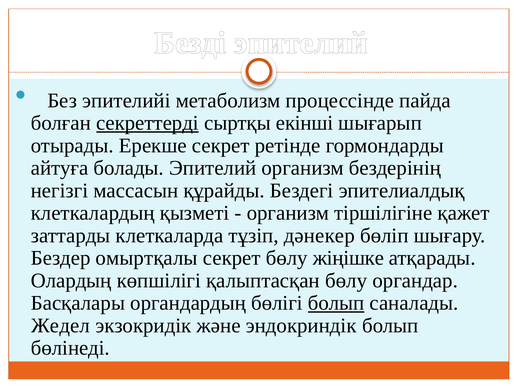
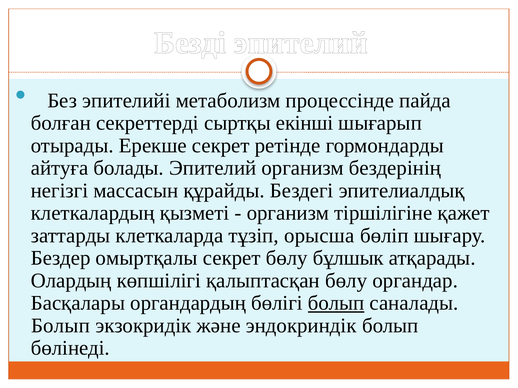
секреттерді underline: present -> none
дәнекер: дәнекер -> орысша
жіңішке: жіңішке -> бұлшык
Жедел at (61, 326): Жедел -> Болып
